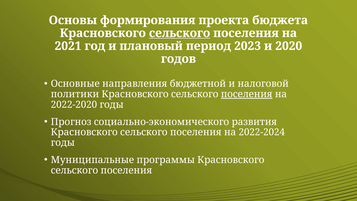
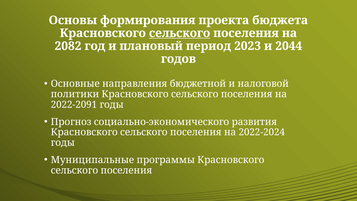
2021: 2021 -> 2082
2020: 2020 -> 2044
поселения at (247, 94) underline: present -> none
2022-2020: 2022-2020 -> 2022-2091
